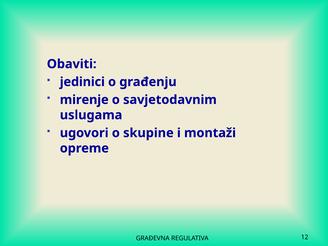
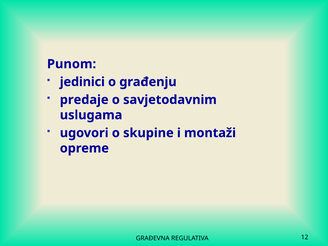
Obaviti: Obaviti -> Punom
mirenje: mirenje -> predaje
